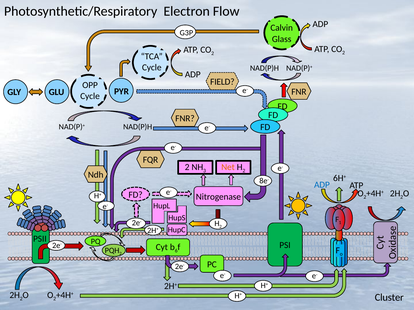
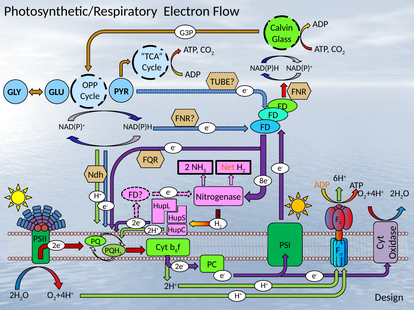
FIELD: FIELD -> TUBE
ADP at (322, 185) colour: blue -> orange
Cluster: Cluster -> Design
